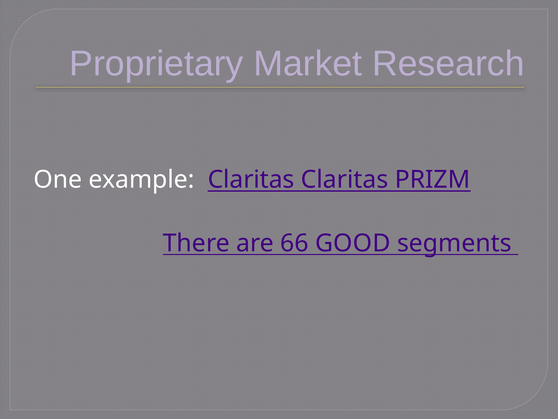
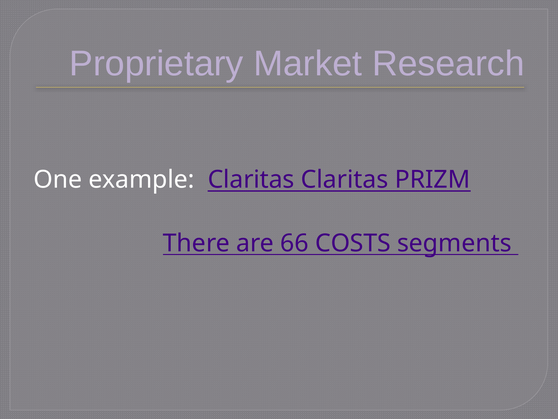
GOOD: GOOD -> COSTS
